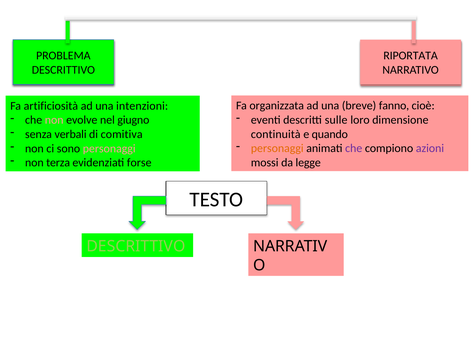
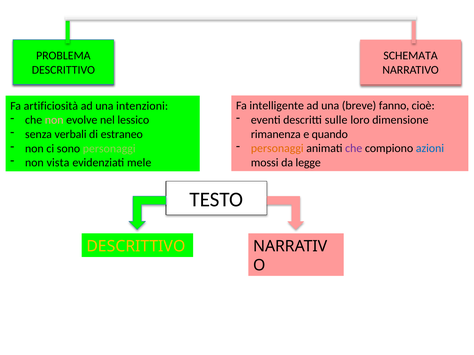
RIPORTATA: RIPORTATA -> SCHEMATA
organizzata: organizzata -> intelligente
giugno: giugno -> lessico
comitiva: comitiva -> estraneo
continuità: continuità -> rimanenza
azioni colour: purple -> blue
personaggi at (109, 149) colour: pink -> light green
terza: terza -> vista
forse: forse -> mele
DESCRITTIVO at (136, 247) colour: light green -> yellow
